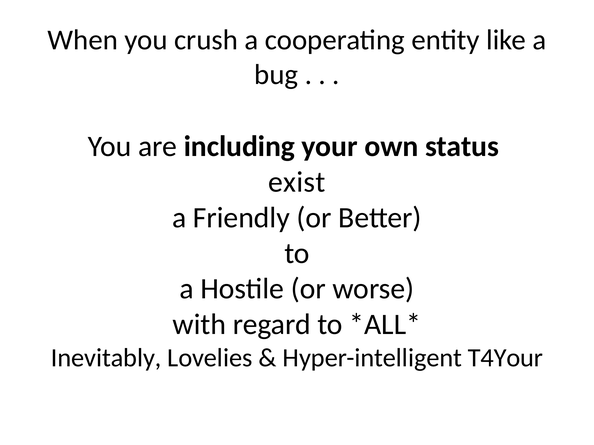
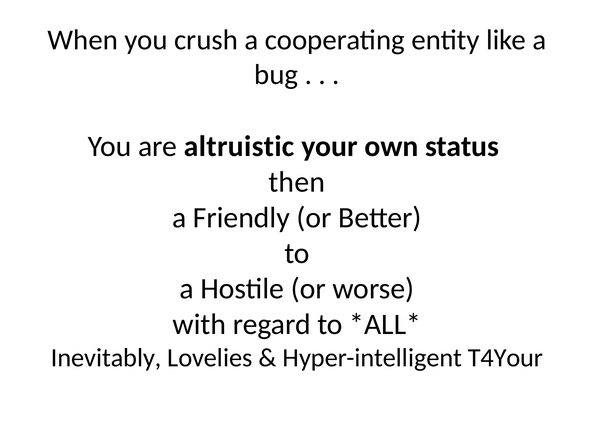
including: including -> altruistic
exist: exist -> then
